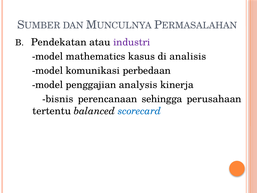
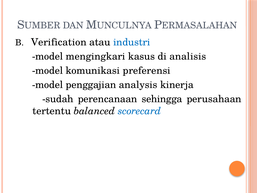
Pendekatan: Pendekatan -> Verification
industri colour: purple -> blue
mathematics: mathematics -> mengingkari
perbedaan: perbedaan -> preferensi
bisnis: bisnis -> sudah
